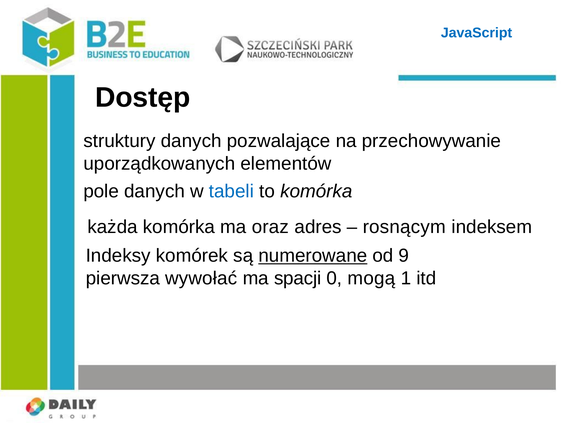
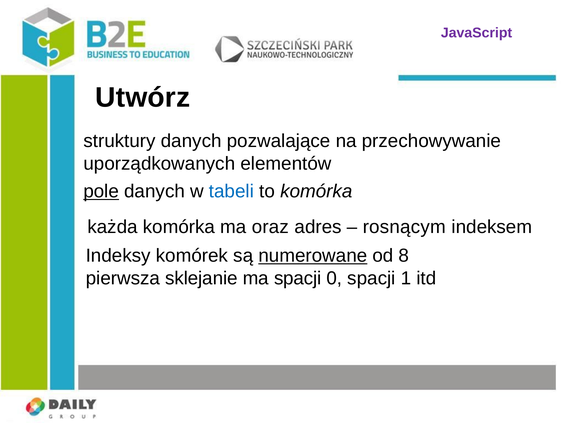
JavaScript colour: blue -> purple
Dostęp: Dostęp -> Utwórz
pole underline: none -> present
9: 9 -> 8
wywołać: wywołać -> sklejanie
0 mogą: mogą -> spacji
